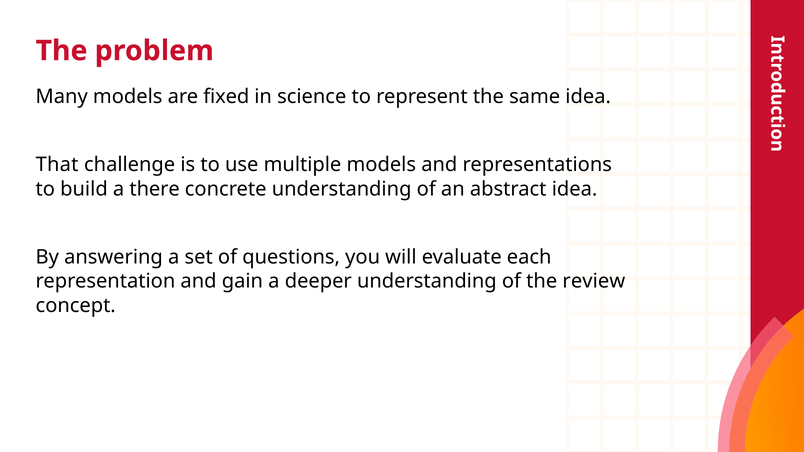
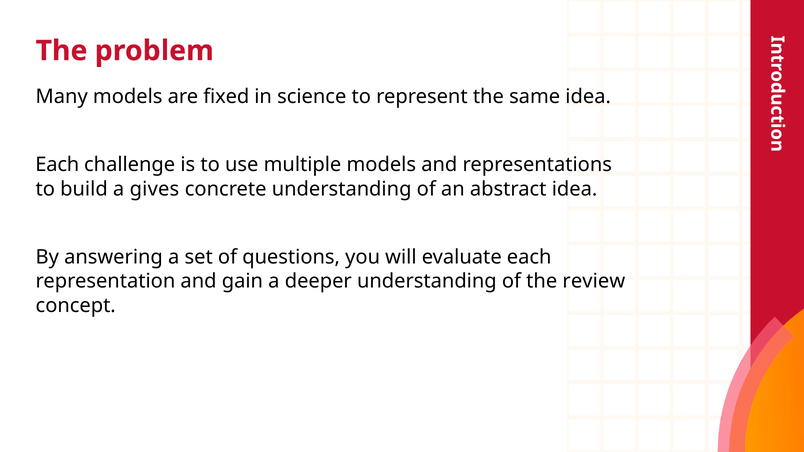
That at (57, 165): That -> Each
there: there -> gives
